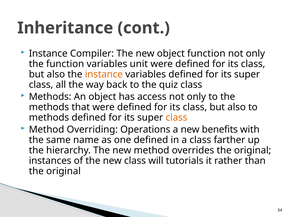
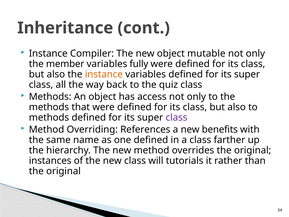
object function: function -> mutable
the function: function -> member
unit: unit -> fully
class at (176, 117) colour: orange -> purple
Operations: Operations -> References
